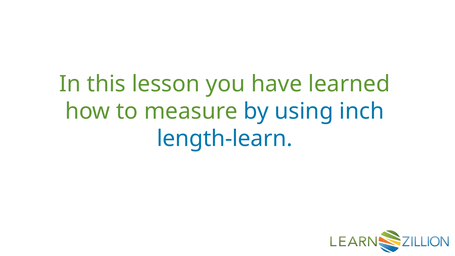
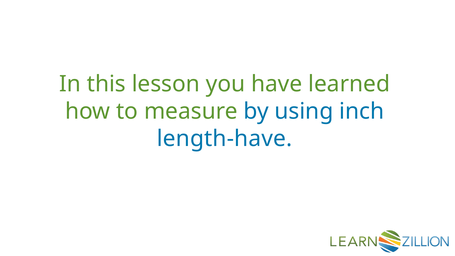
length-learn: length-learn -> length-have
